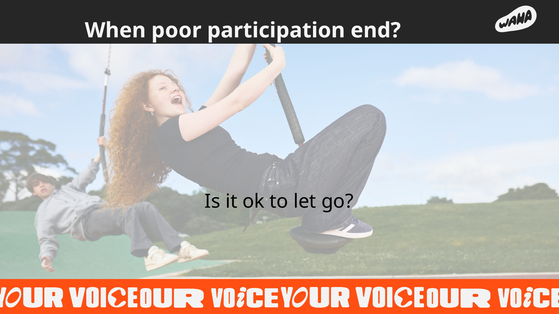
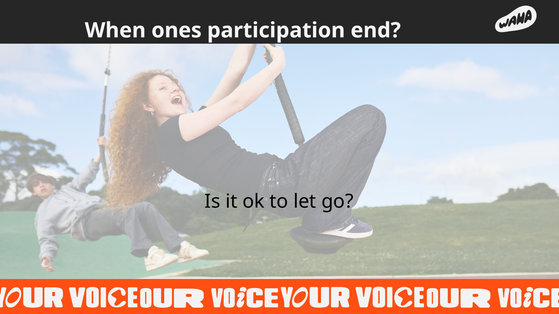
poor: poor -> ones
